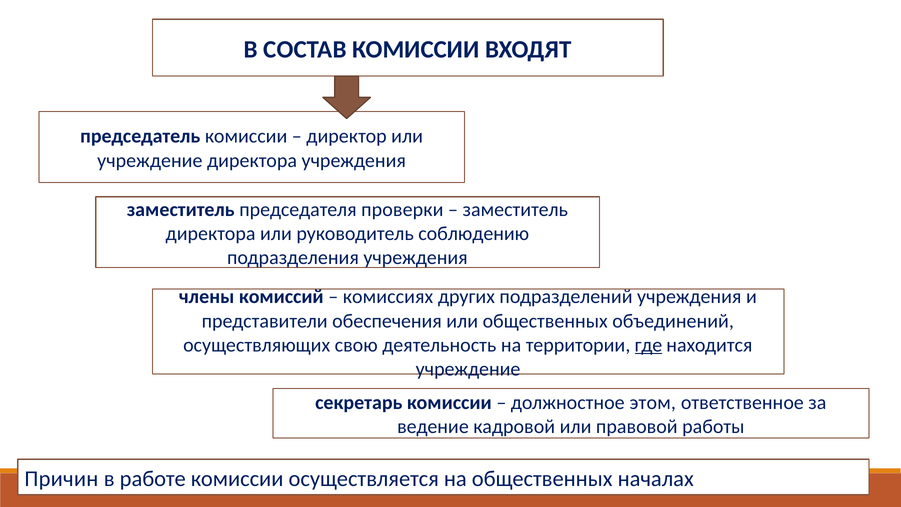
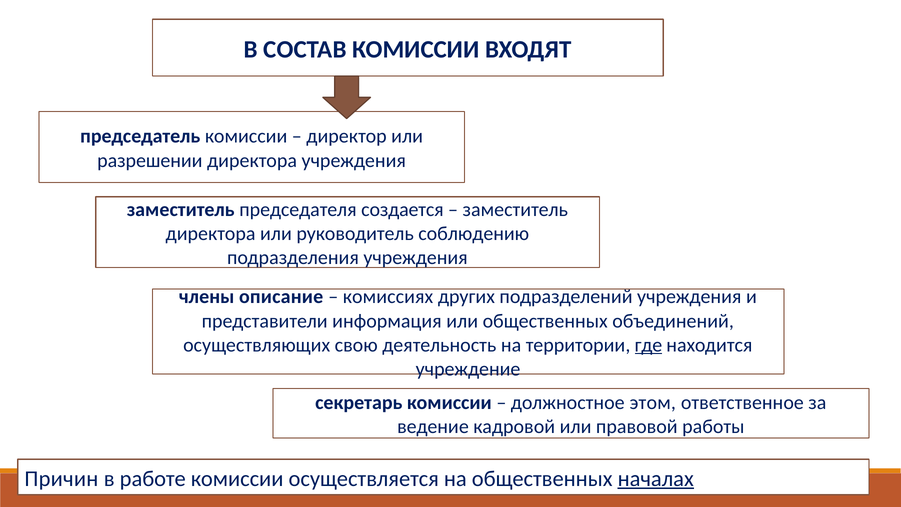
учреждение at (150, 160): учреждение -> разрешении
проверки: проверки -> создается
комиссий: комиссий -> описание
обеспечения: обеспечения -> информация
началах underline: none -> present
